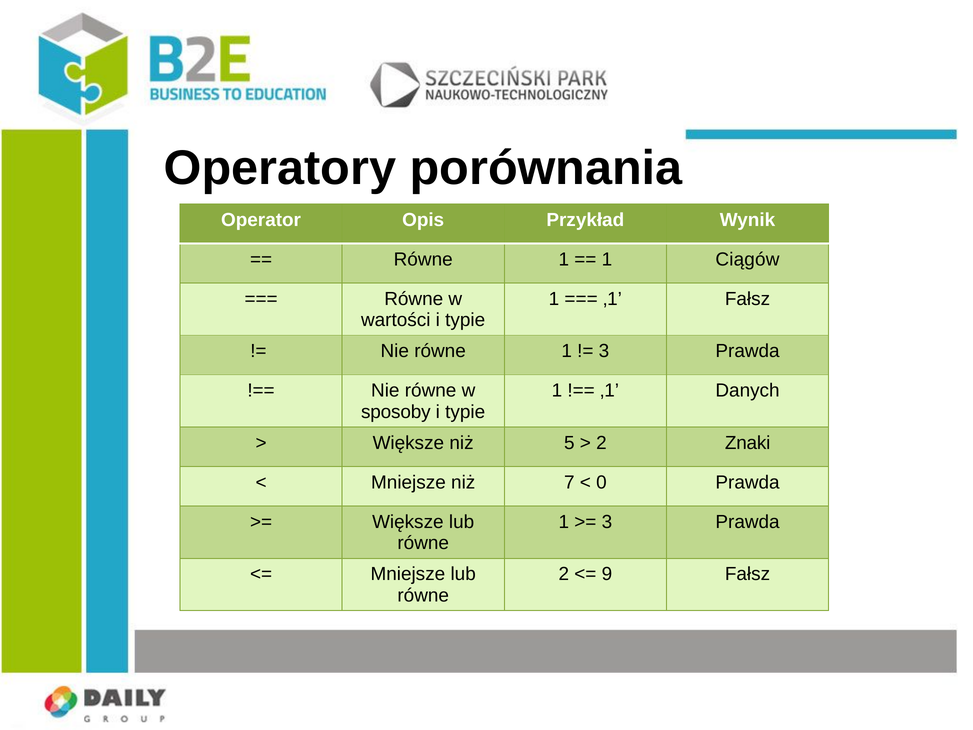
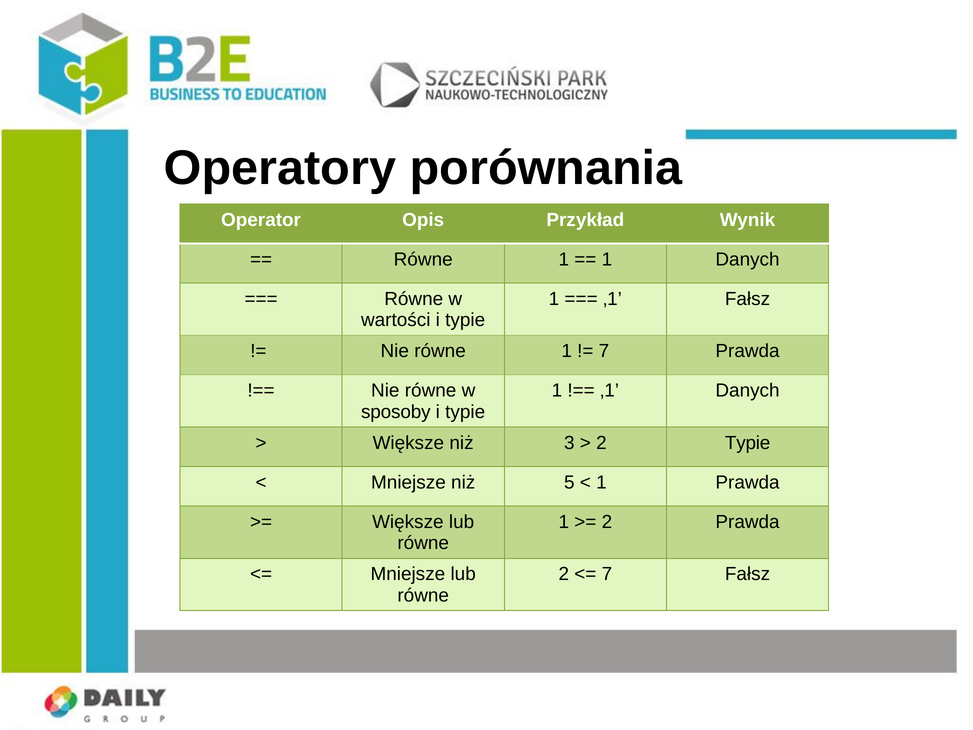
1 Ciągów: Ciągów -> Danych
3 at (604, 351): 3 -> 7
5: 5 -> 3
2 Znaki: Znaki -> Typie
7: 7 -> 5
0 at (601, 482): 0 -> 1
3 at (607, 522): 3 -> 2
9 at (607, 574): 9 -> 7
